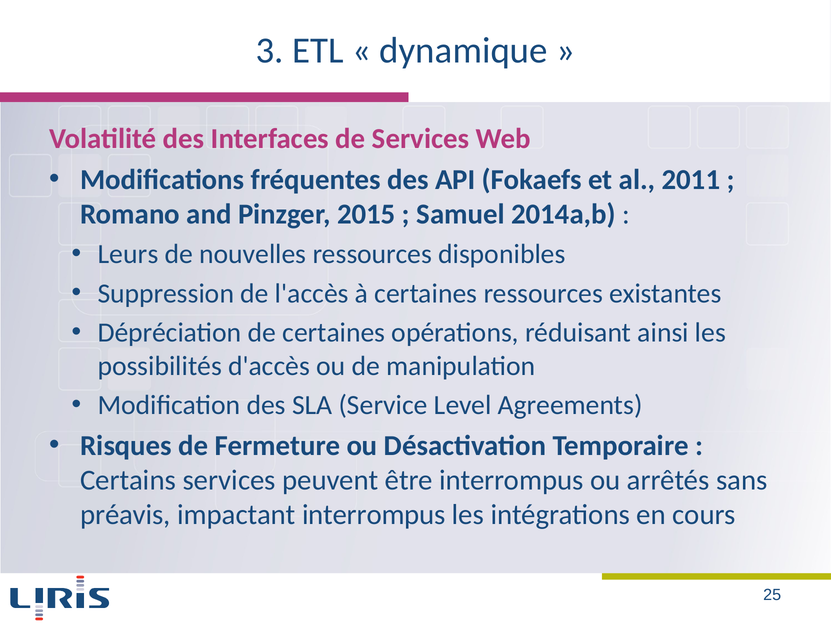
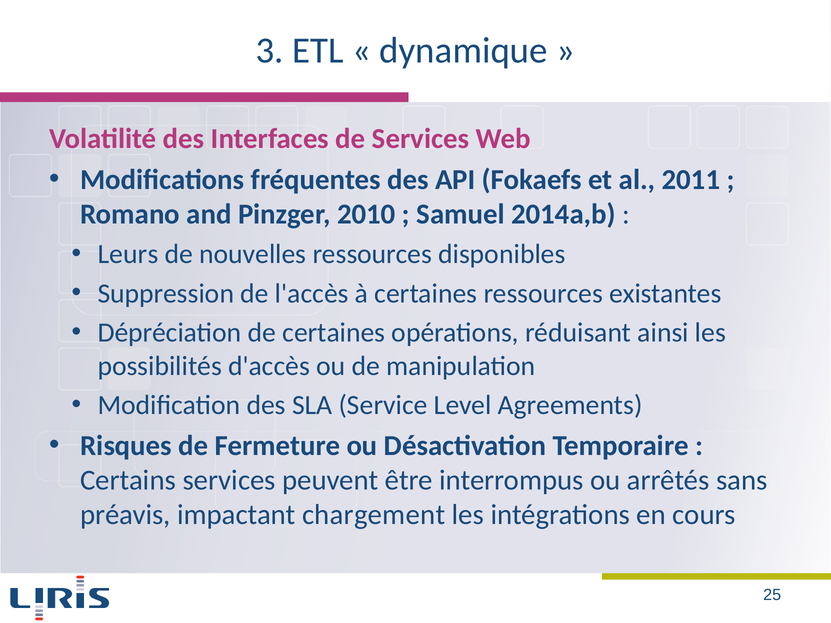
2015: 2015 -> 2010
impactant interrompus: interrompus -> chargement
